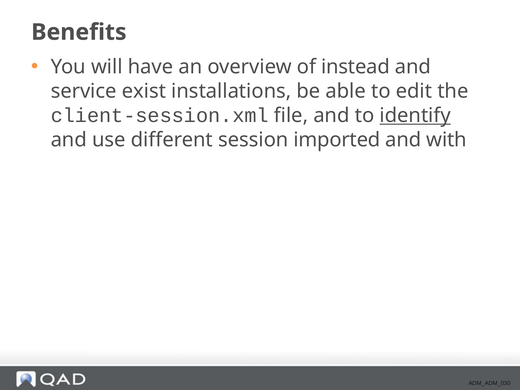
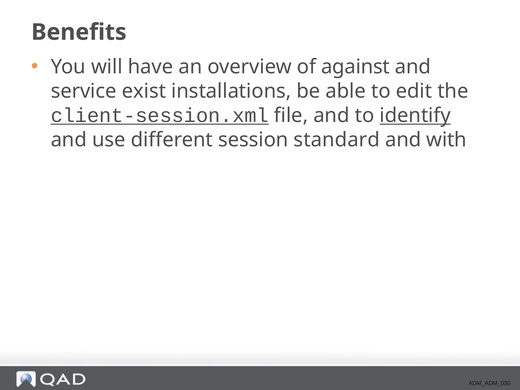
instead: instead -> against
client-session.xml underline: none -> present
imported: imported -> standard
